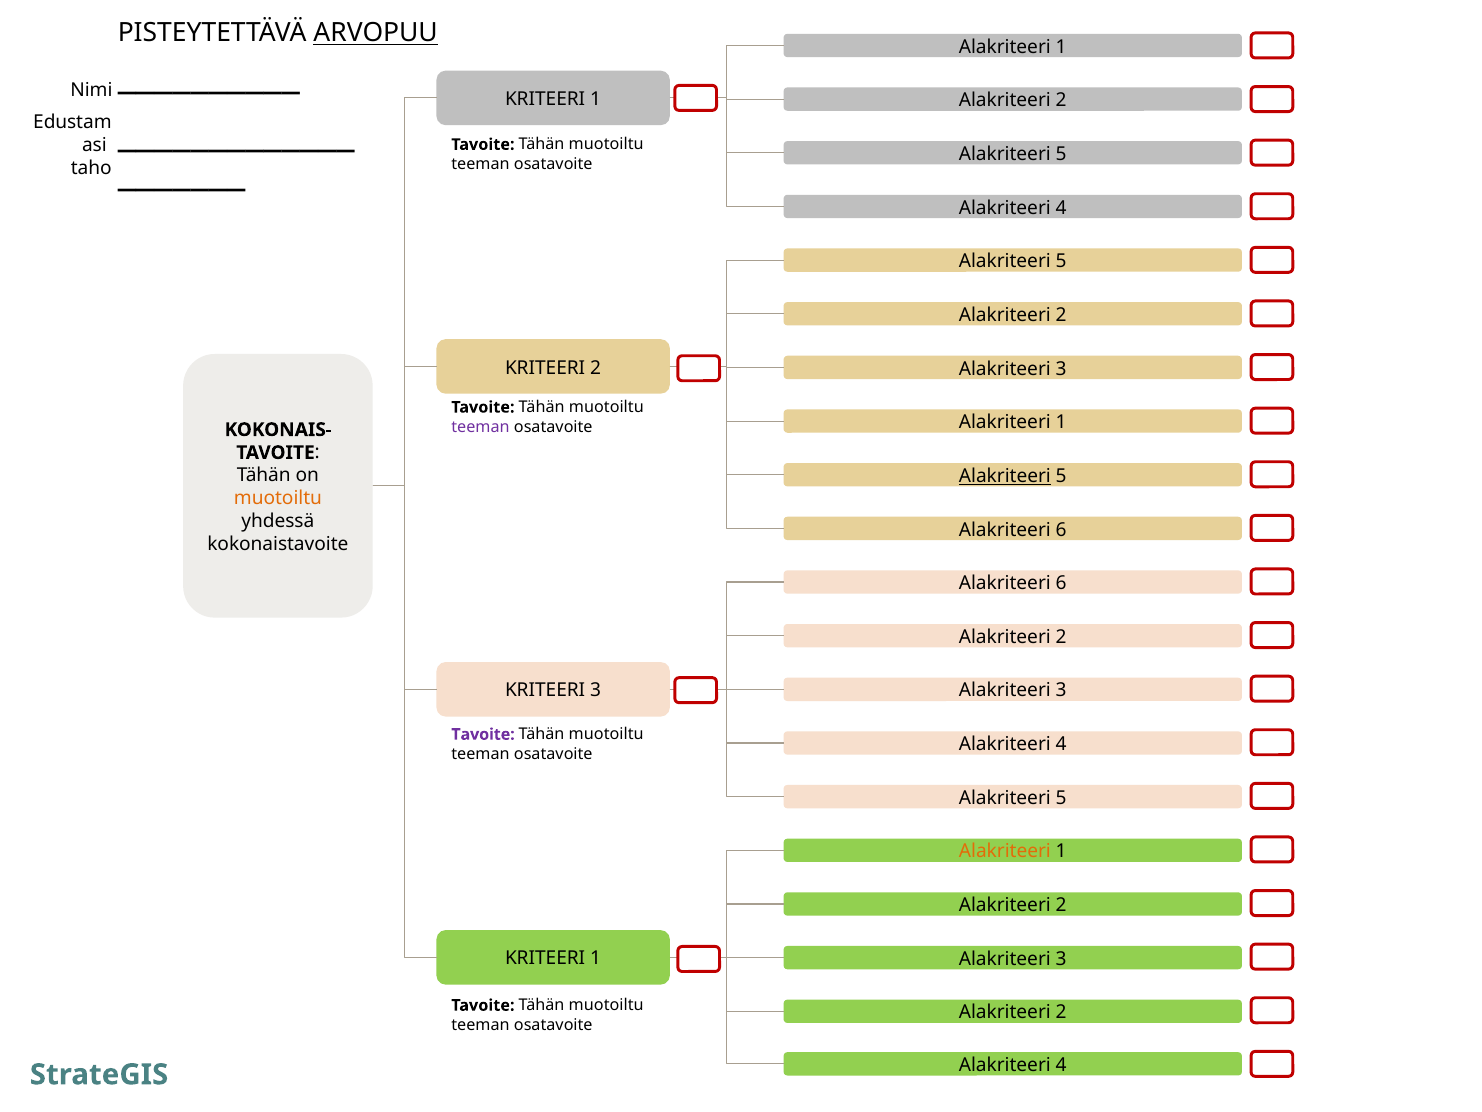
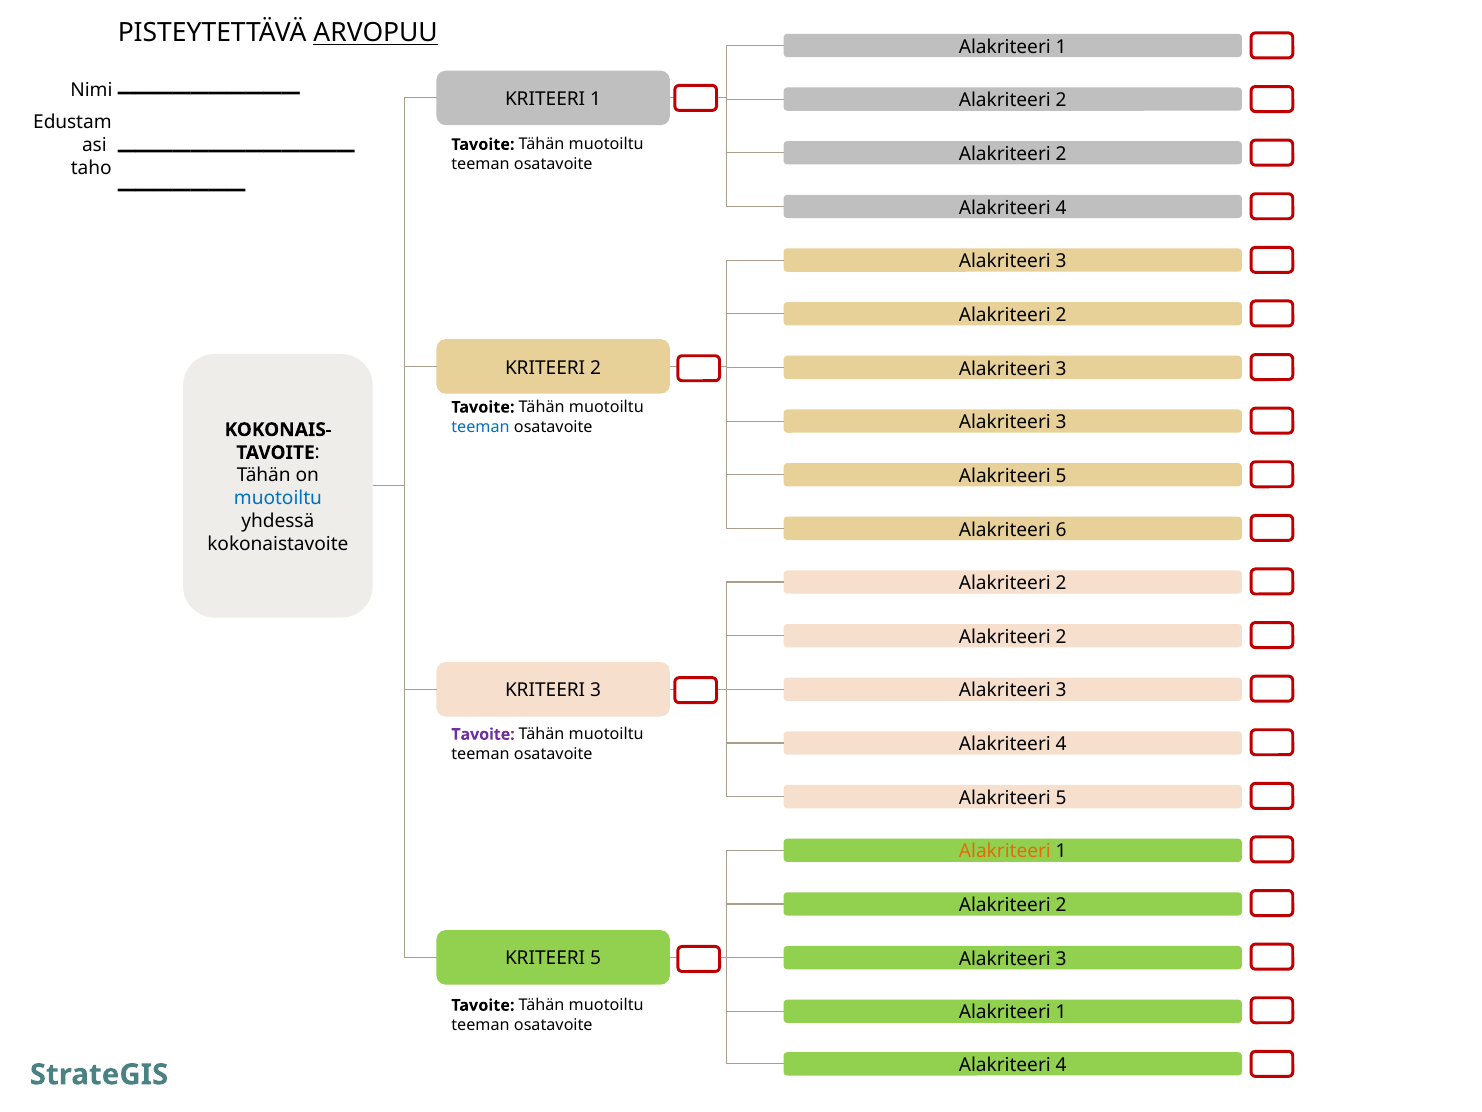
5 at (1061, 154): 5 -> 2
5 at (1061, 261): 5 -> 3
1 at (1061, 422): 1 -> 3
teeman at (480, 426) colour: purple -> blue
Alakriteeri at (1005, 476) underline: present -> none
muotoiltu at (278, 498) colour: orange -> blue
6 at (1061, 583): 6 -> 2
1 at (596, 958): 1 -> 5
2 at (1061, 1012): 2 -> 1
